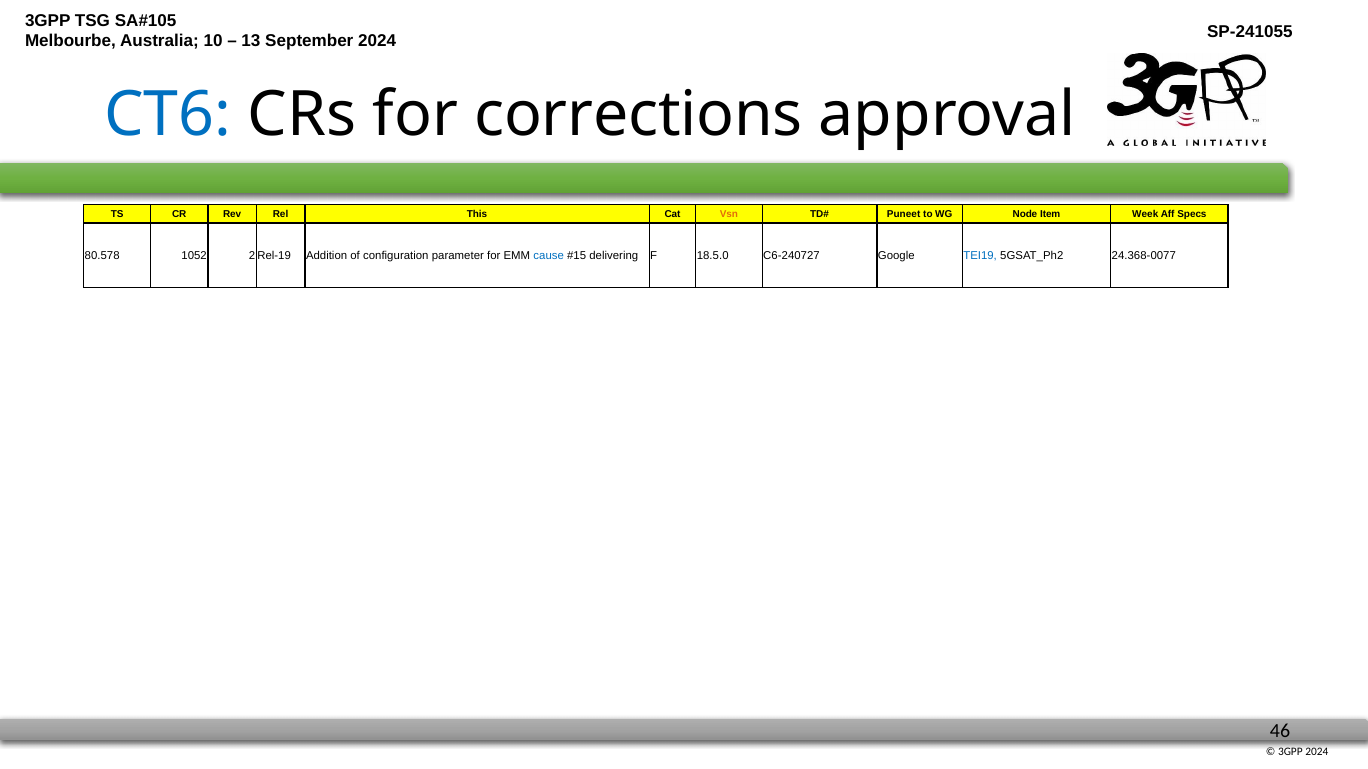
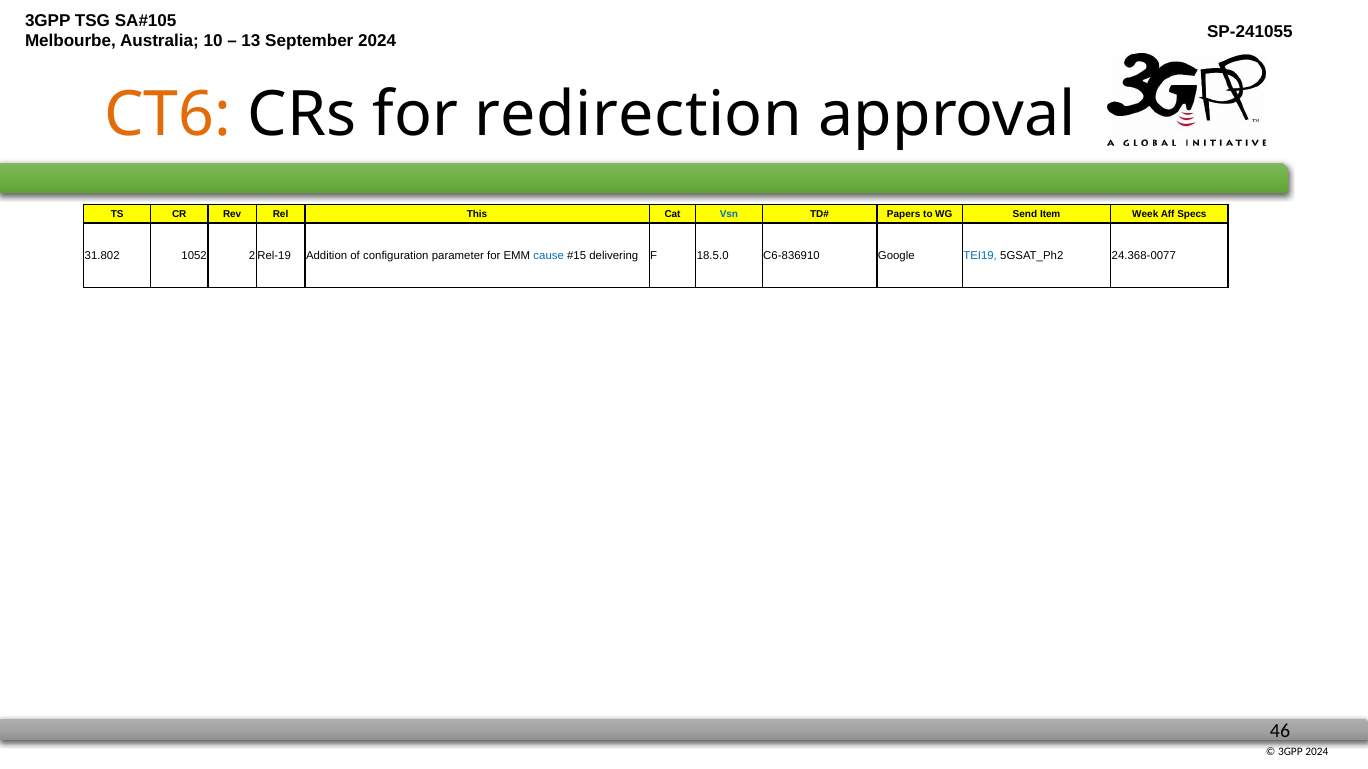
CT6 colour: blue -> orange
corrections: corrections -> redirection
Vsn colour: orange -> blue
Puneet: Puneet -> Papers
Node: Node -> Send
80.578: 80.578 -> 31.802
C6-240727: C6-240727 -> C6-836910
